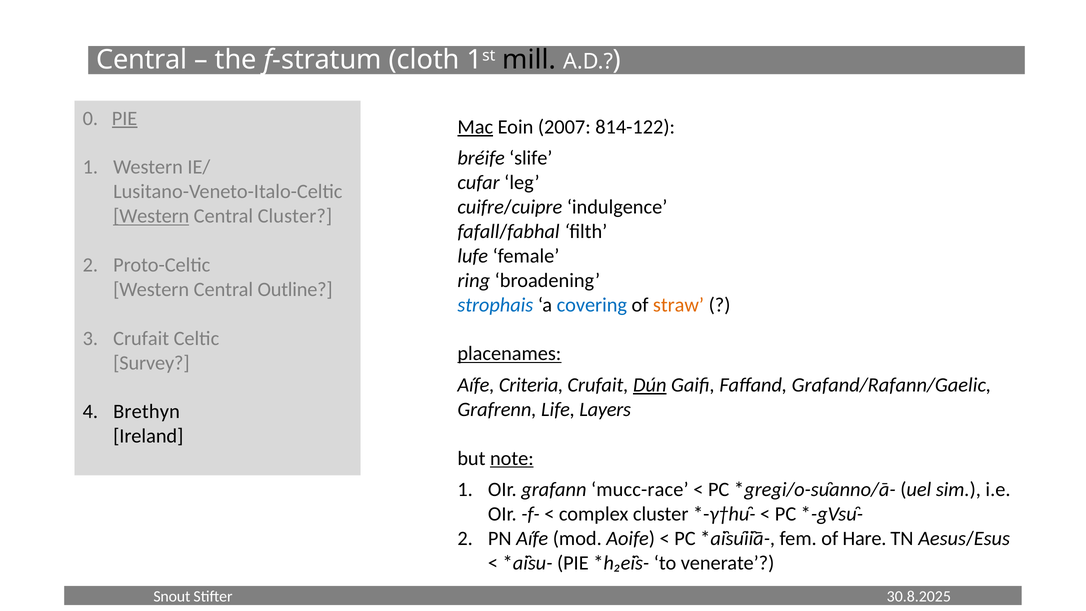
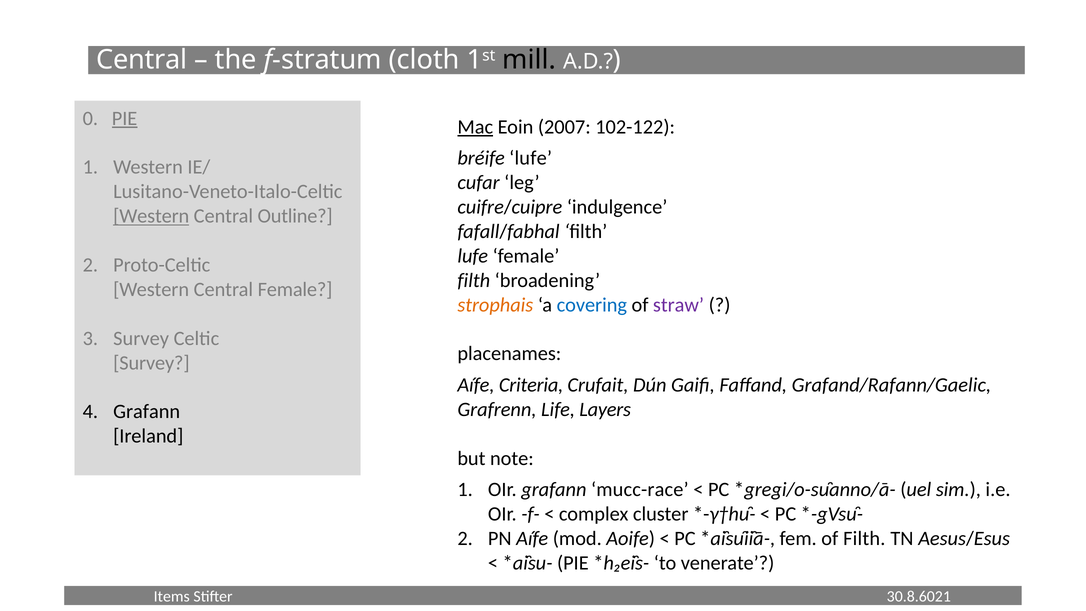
814-122: 814-122 -> 102-122
bréife slife: slife -> lufe
Central Cluster: Cluster -> Outline
ring at (474, 280): ring -> filth
Central Outline: Outline -> Female
strophais colour: blue -> orange
straw colour: orange -> purple
Crufait at (141, 338): Crufait -> Survey
placenames underline: present -> none
Dún underline: present -> none
Brethyn at (147, 412): Brethyn -> Grafann
note underline: present -> none
of Hare: Hare -> Filth
Snout: Snout -> Items
30.8.2025: 30.8.2025 -> 30.8.6021
